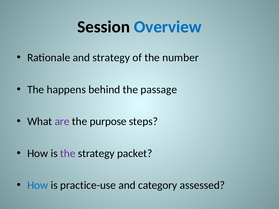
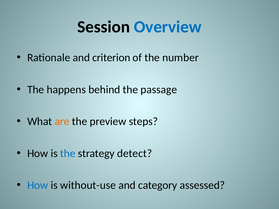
and strategy: strategy -> criterion
are colour: purple -> orange
purpose: purpose -> preview
the at (68, 154) colour: purple -> blue
packet: packet -> detect
practice-use: practice-use -> without-use
